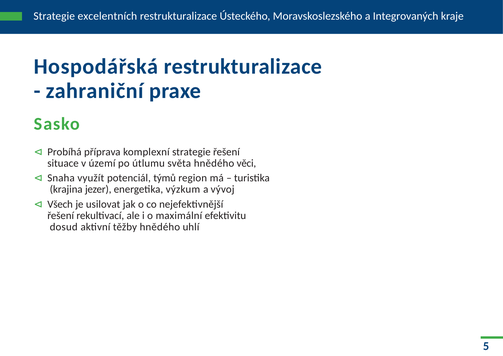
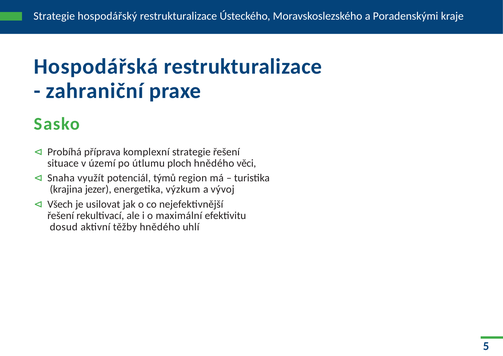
excelentních: excelentních -> hospodářský
Integrovaných: Integrovaných -> Poradenskými
světa: světa -> ploch
